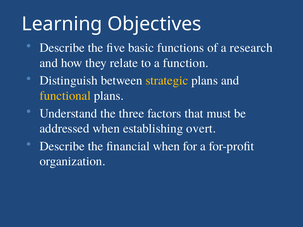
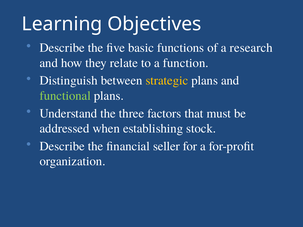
functional colour: yellow -> light green
overt: overt -> stock
financial when: when -> seller
